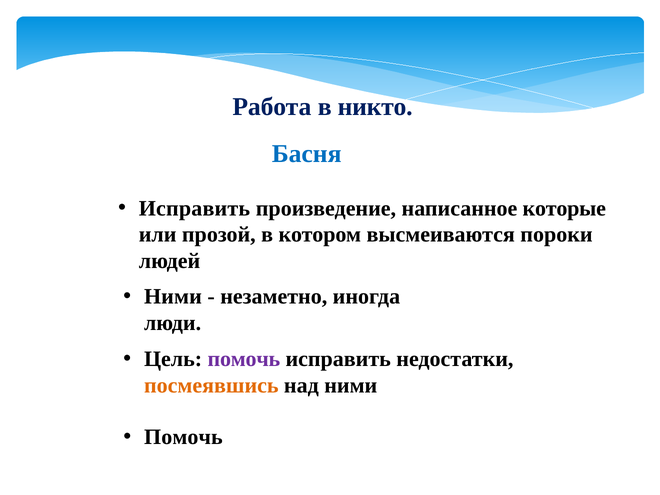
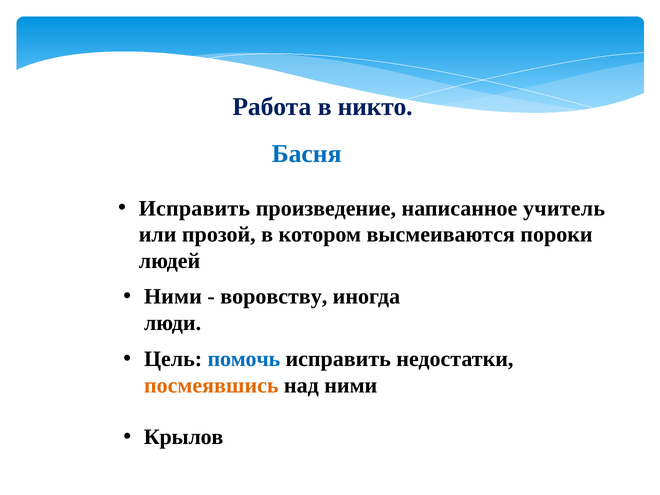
которые: которые -> учитель
незаметно: незаметно -> воровству
помочь at (244, 359) colour: purple -> blue
Помочь at (183, 437): Помочь -> Крылов
